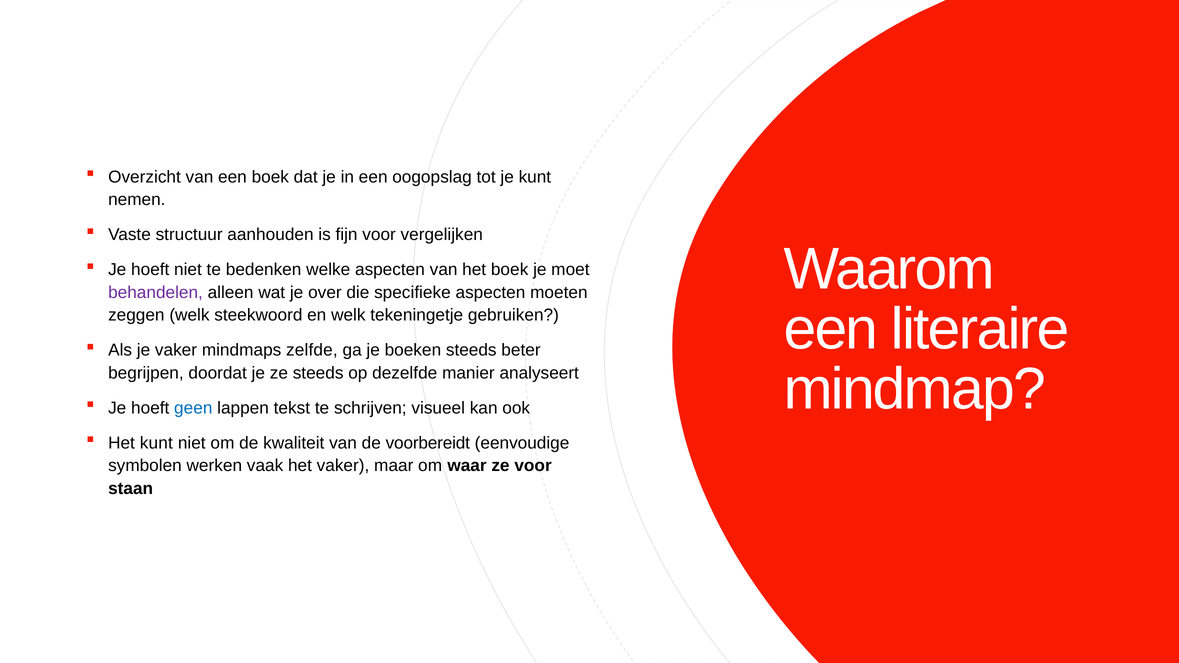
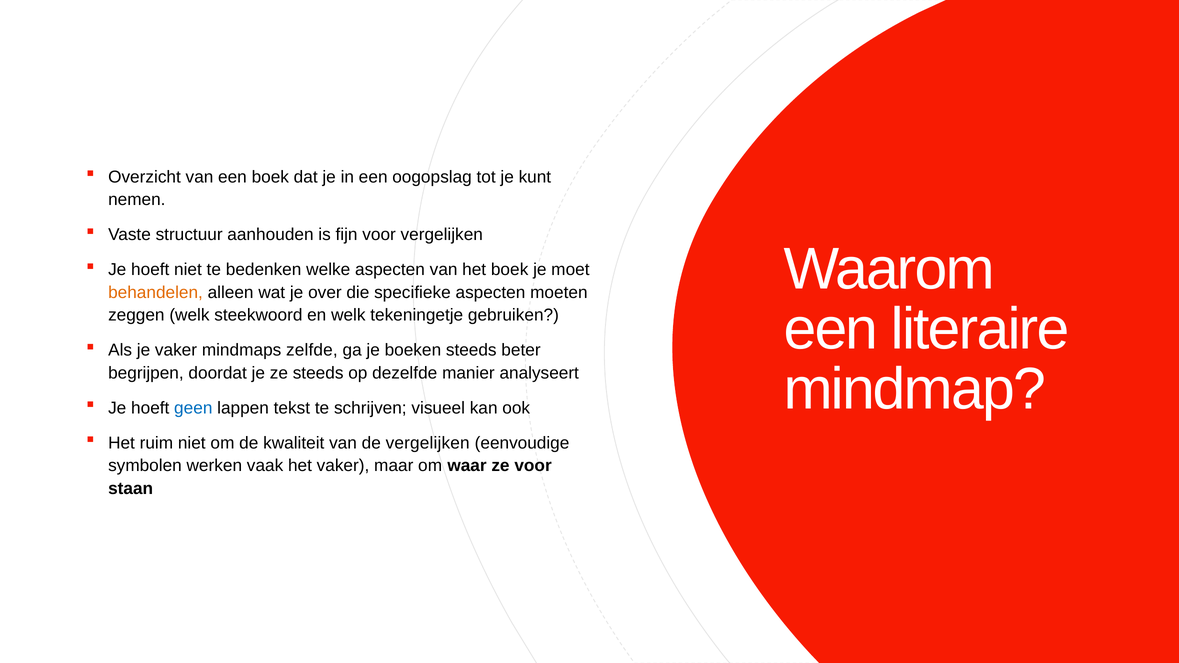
behandelen colour: purple -> orange
Het kunt: kunt -> ruim
de voorbereidt: voorbereidt -> vergelijken
